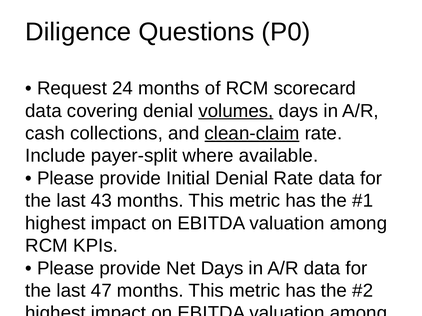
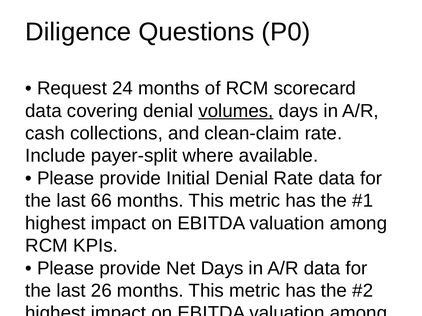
clean-claim underline: present -> none
43: 43 -> 66
47: 47 -> 26
